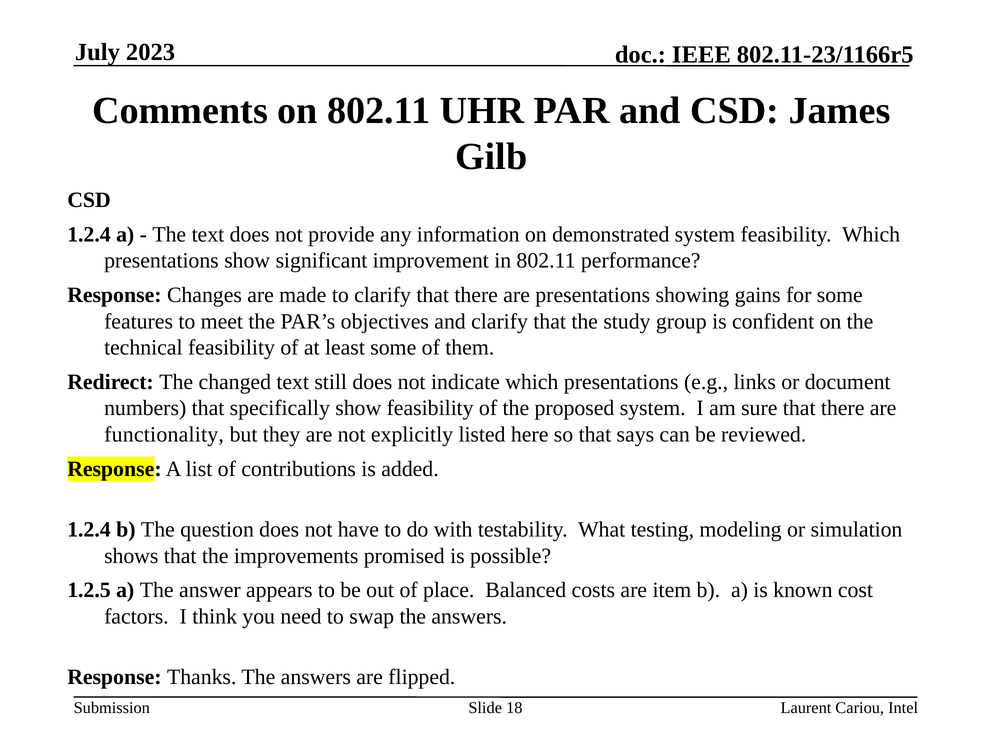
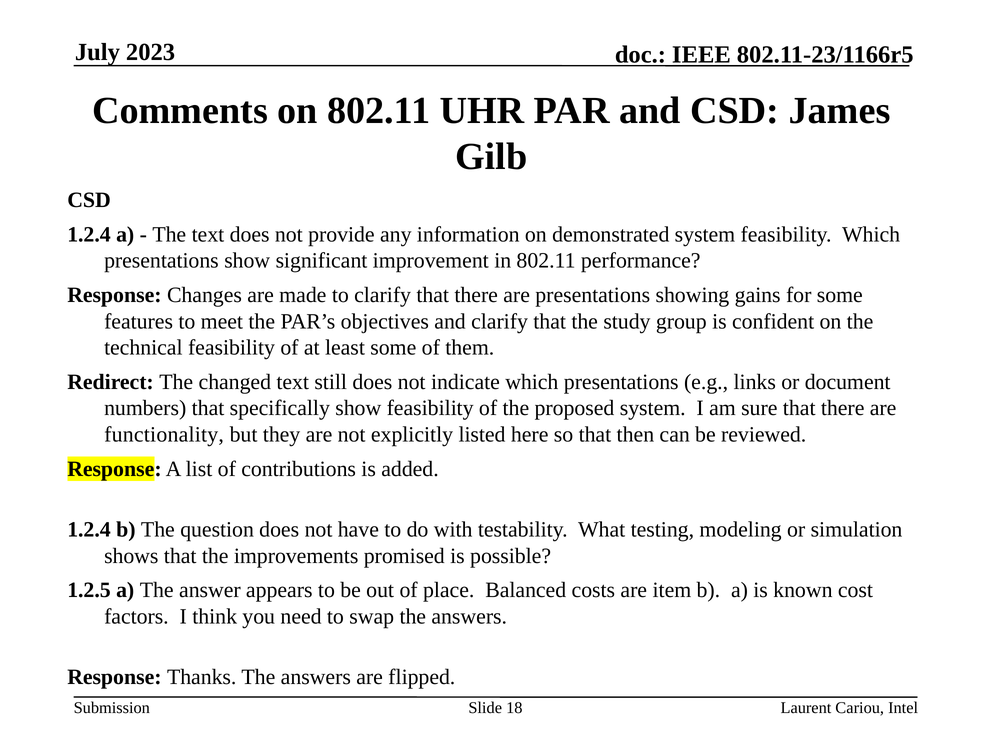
says: says -> then
